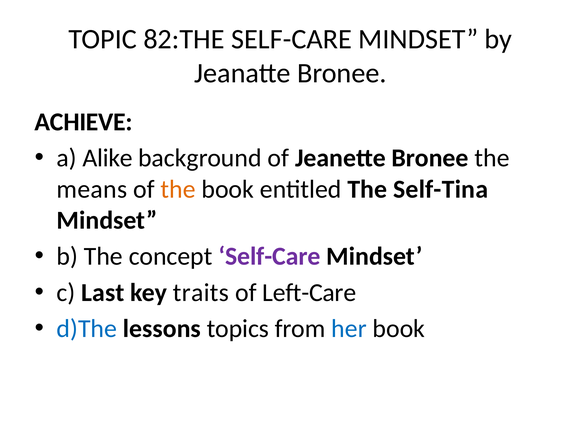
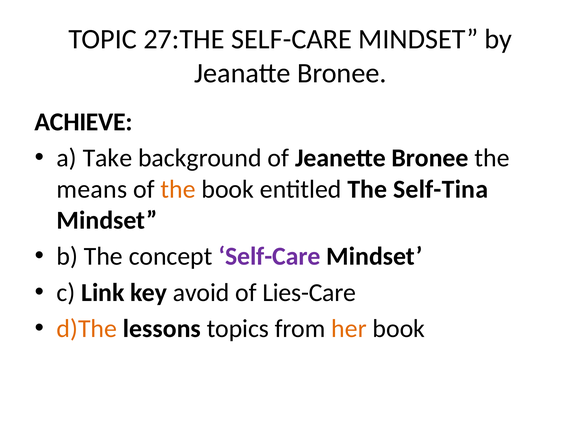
82:THE: 82:THE -> 27:THE
Alike: Alike -> Take
Last: Last -> Link
traits: traits -> avoid
Left-Care: Left-Care -> Lies-Care
d)The colour: blue -> orange
her colour: blue -> orange
